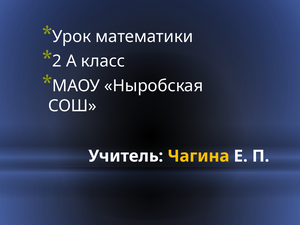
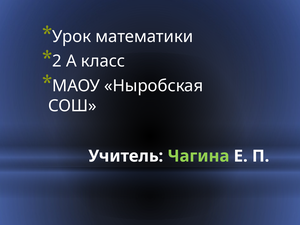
Чагина colour: yellow -> light green
